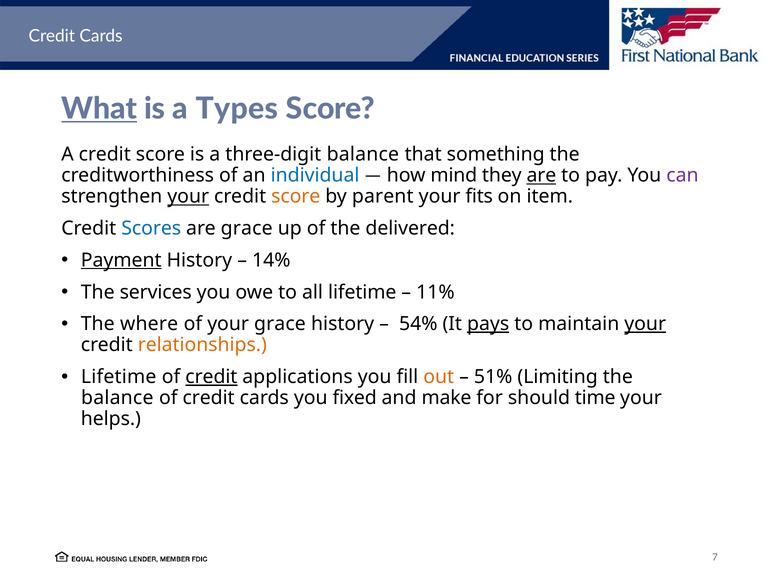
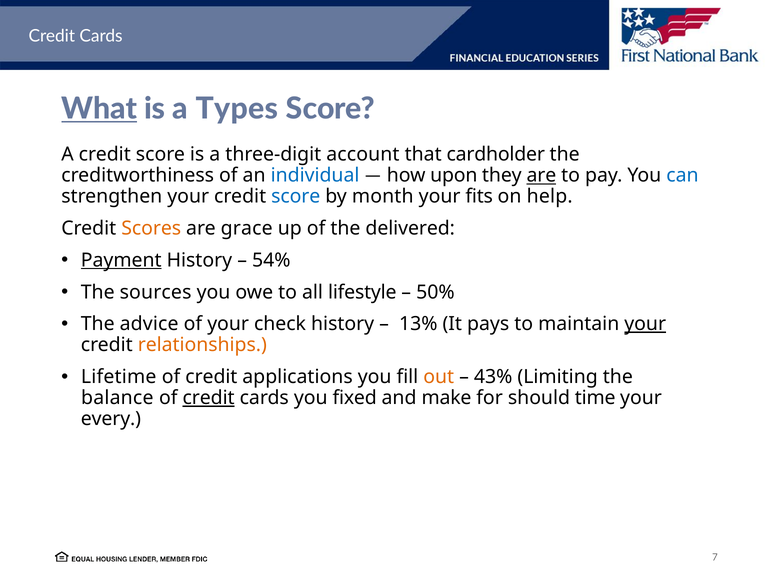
three-digit balance: balance -> account
something: something -> cardholder
mind: mind -> upon
can colour: purple -> blue
your at (188, 197) underline: present -> none
score at (296, 197) colour: orange -> blue
parent: parent -> month
item: item -> help
Scores colour: blue -> orange
14%: 14% -> 54%
services: services -> sources
all lifetime: lifetime -> lifestyle
11%: 11% -> 50%
where: where -> advice
your grace: grace -> check
54%: 54% -> 13%
pays underline: present -> none
credit at (211, 377) underline: present -> none
51%: 51% -> 43%
credit at (209, 398) underline: none -> present
helps: helps -> every
